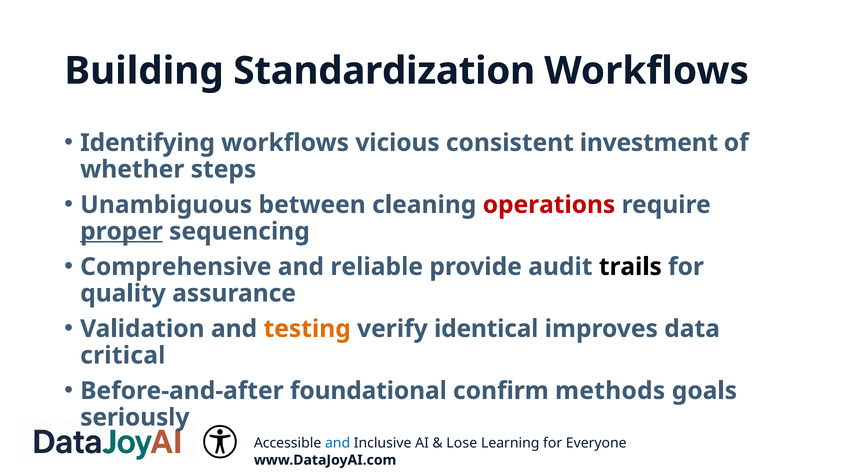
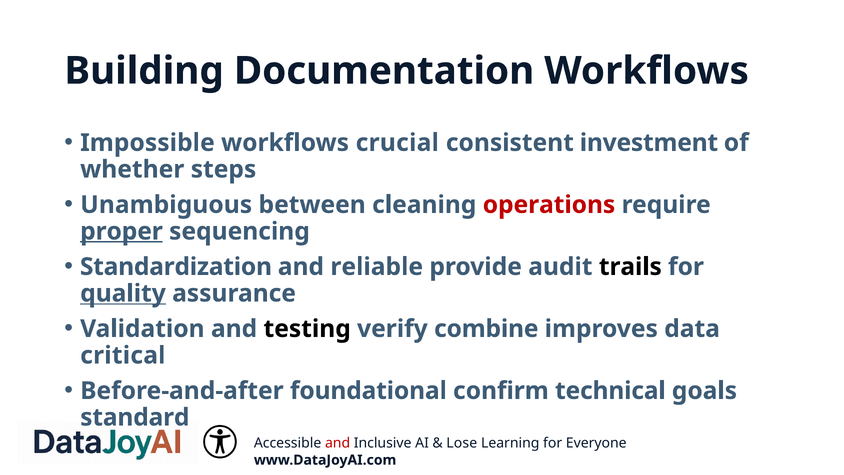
Standardization: Standardization -> Documentation
Identifying: Identifying -> Impossible
vicious: vicious -> crucial
Comprehensive: Comprehensive -> Standardization
quality underline: none -> present
testing colour: orange -> black
identical: identical -> combine
methods: methods -> technical
seriously: seriously -> standard
and at (338, 443) colour: blue -> red
